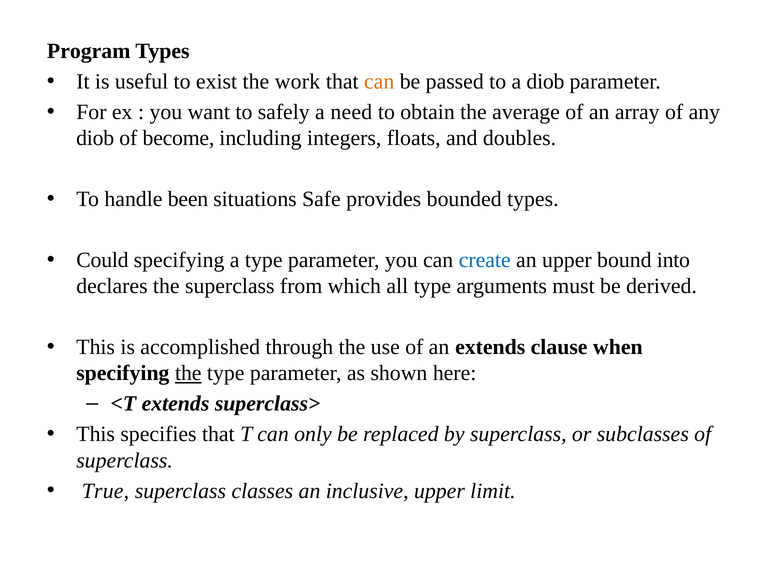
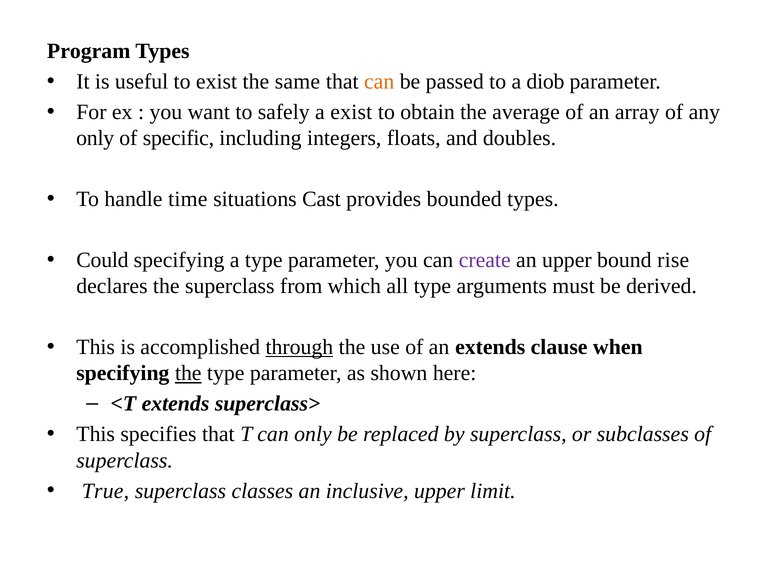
work: work -> same
a need: need -> exist
diob at (95, 138): diob -> only
become: become -> specific
been: been -> time
Safe: Safe -> Cast
create colour: blue -> purple
into: into -> rise
through underline: none -> present
